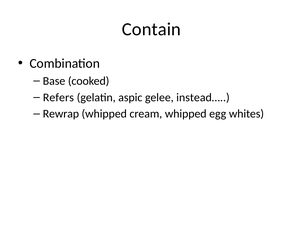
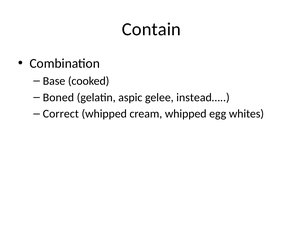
Refers: Refers -> Boned
Rewrap: Rewrap -> Correct
